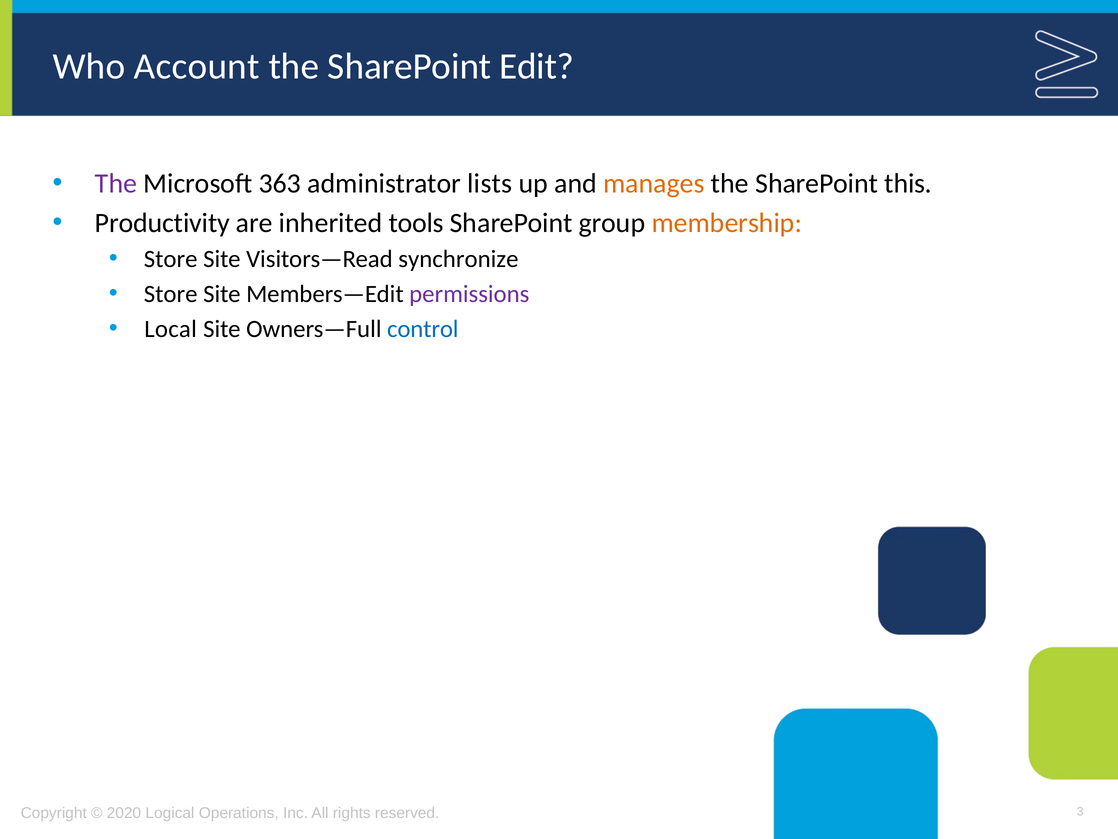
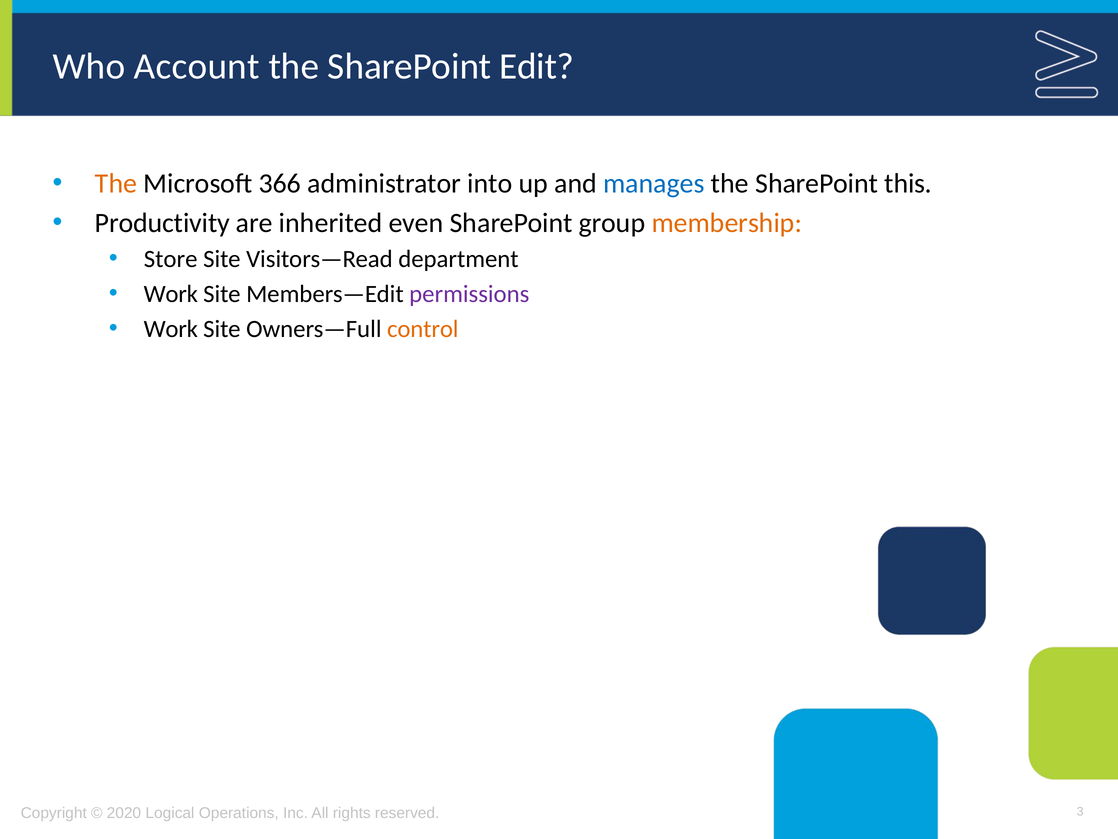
The at (116, 184) colour: purple -> orange
363: 363 -> 366
lists: lists -> into
manages colour: orange -> blue
tools: tools -> even
synchronize: synchronize -> department
Store at (171, 294): Store -> Work
Local at (171, 329): Local -> Work
control colour: blue -> orange
